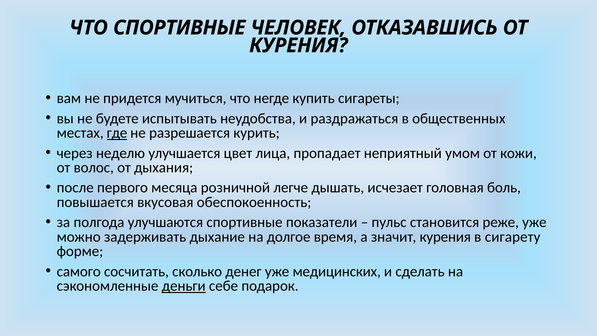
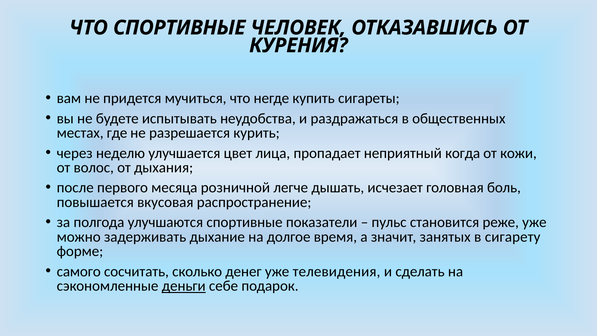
где underline: present -> none
умом: умом -> когда
обеспокоенность: обеспокоенность -> распространение
значит курения: курения -> занятых
медицинских: медицинских -> телевидения
